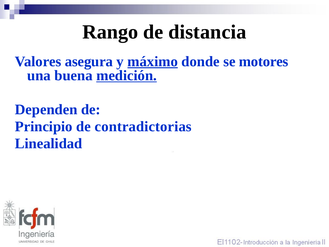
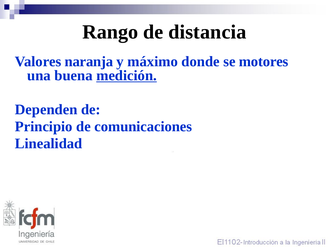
asegura: asegura -> naranja
máximo underline: present -> none
contradictorias: contradictorias -> comunicaciones
